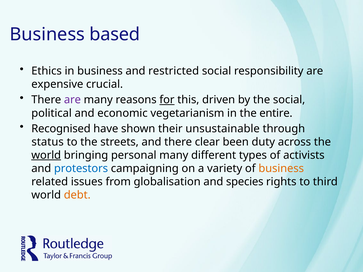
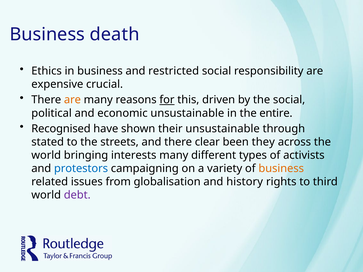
based: based -> death
are at (72, 100) colour: purple -> orange
economic vegetarianism: vegetarianism -> unsustainable
status: status -> stated
duty: duty -> they
world at (46, 155) underline: present -> none
personal: personal -> interests
species: species -> history
debt colour: orange -> purple
